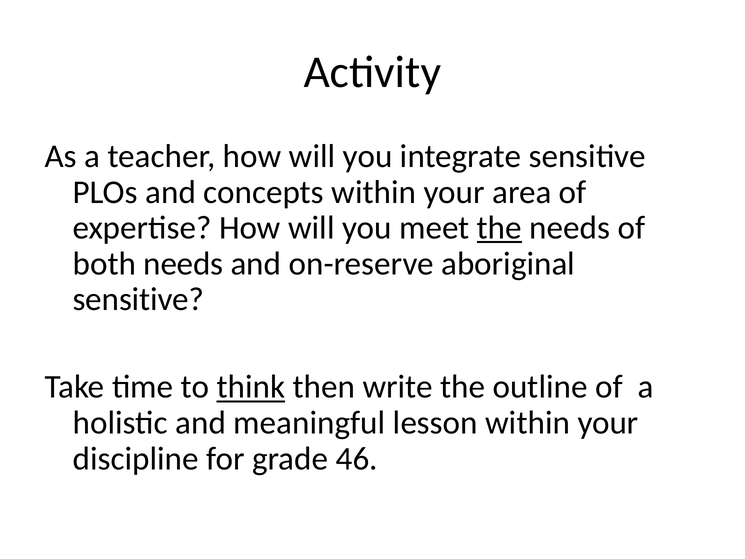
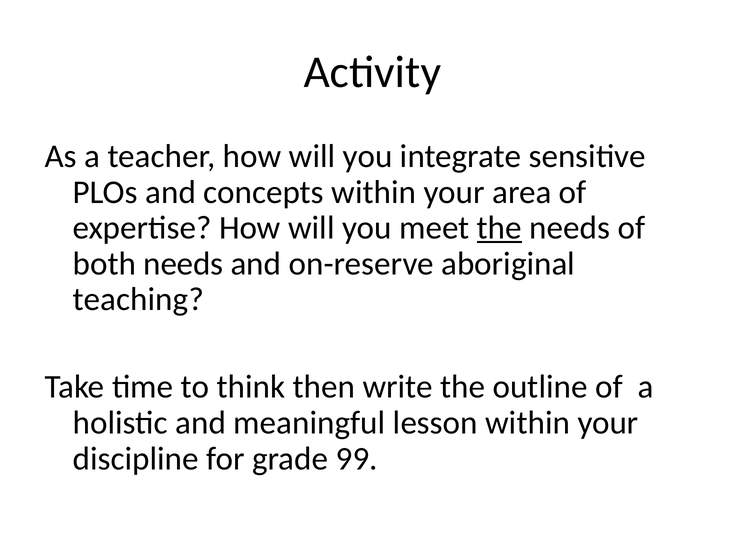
sensitive at (138, 299): sensitive -> teaching
think underline: present -> none
46: 46 -> 99
